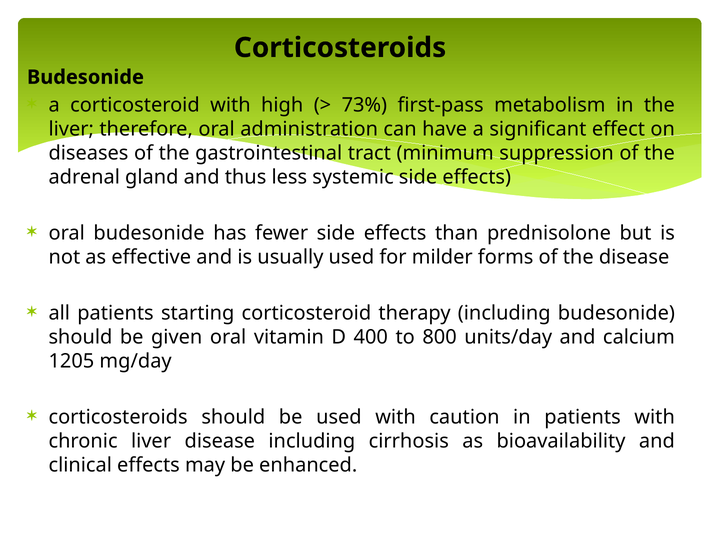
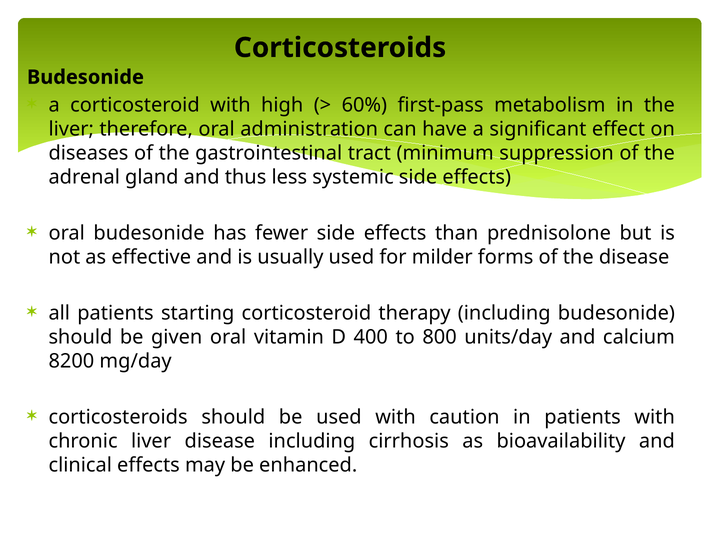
73%: 73% -> 60%
1205: 1205 -> 8200
